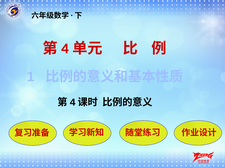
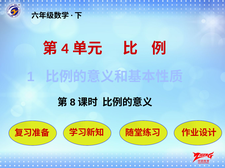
4: 4 -> 8
